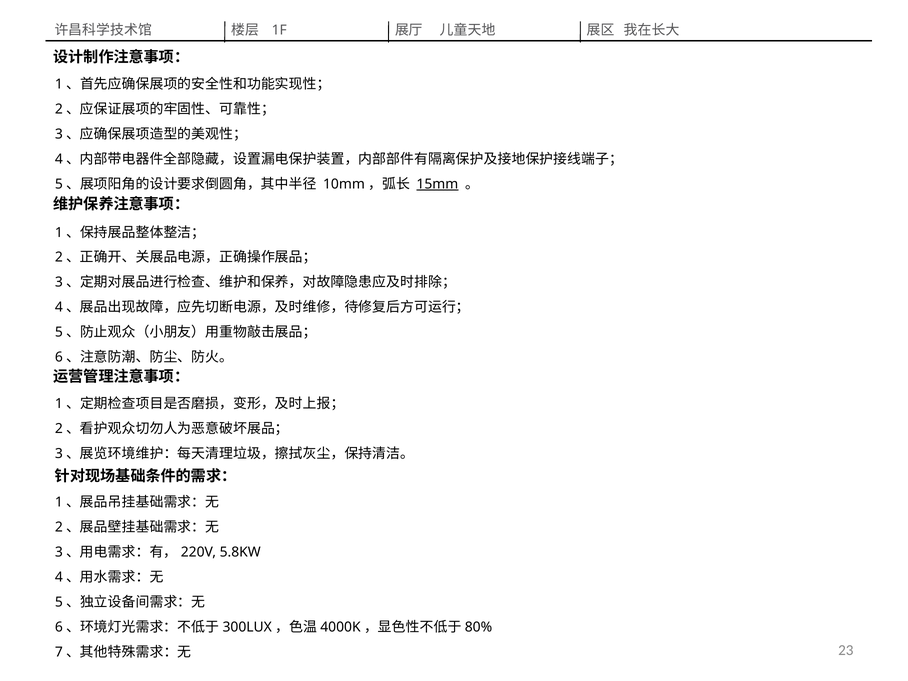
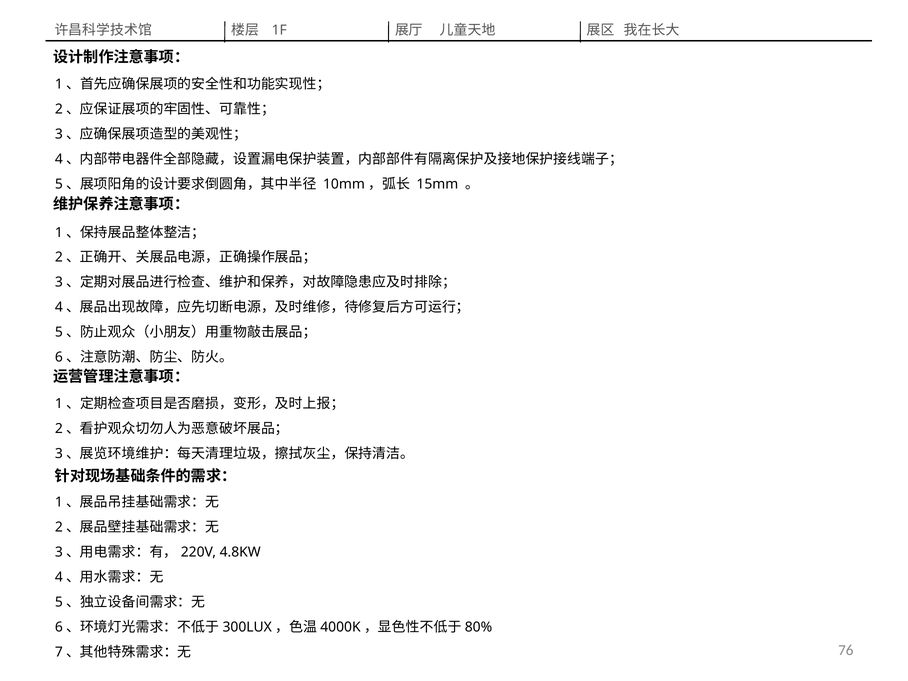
15mm underline: present -> none
5.8KW: 5.8KW -> 4.8KW
23: 23 -> 76
